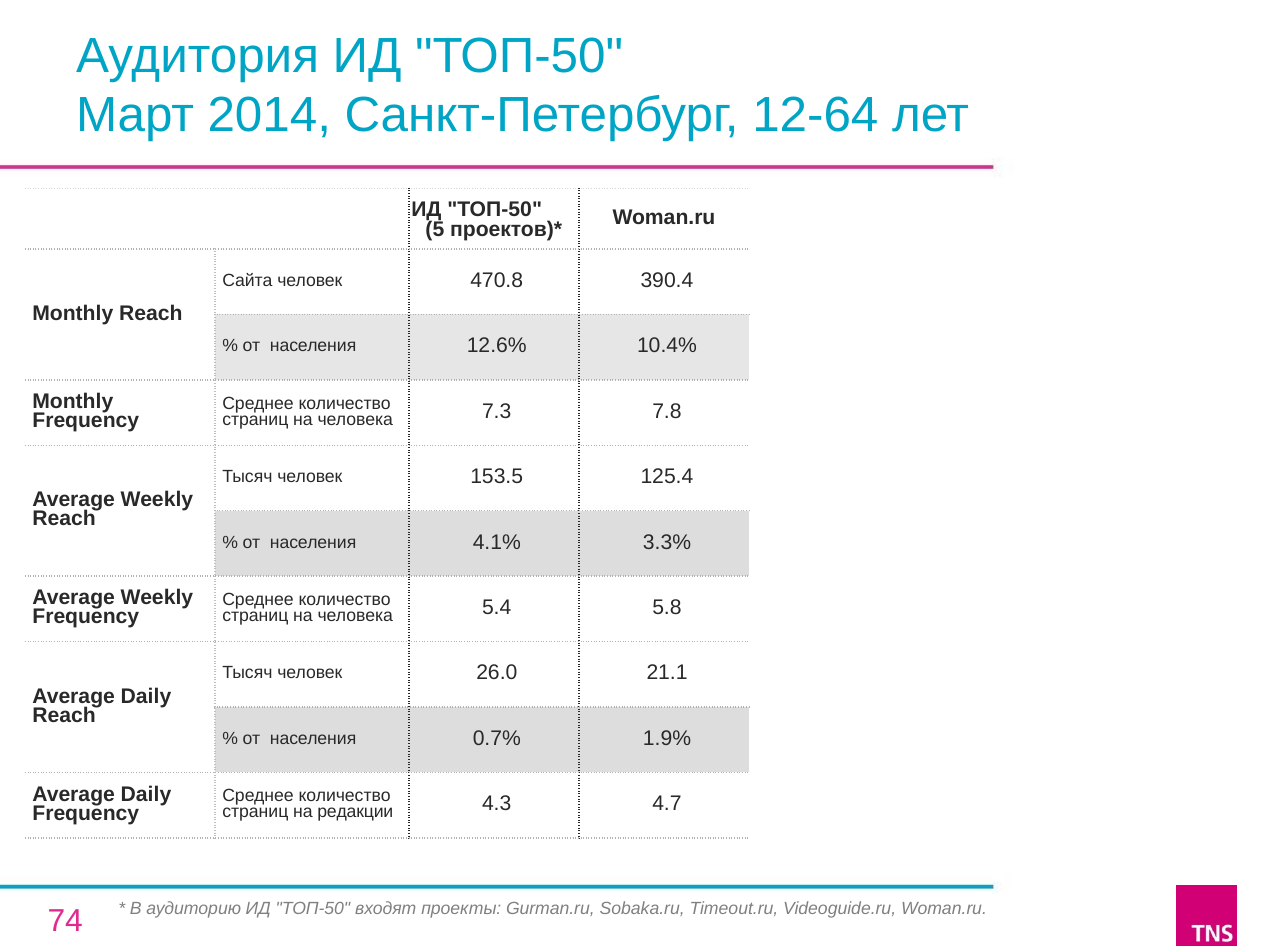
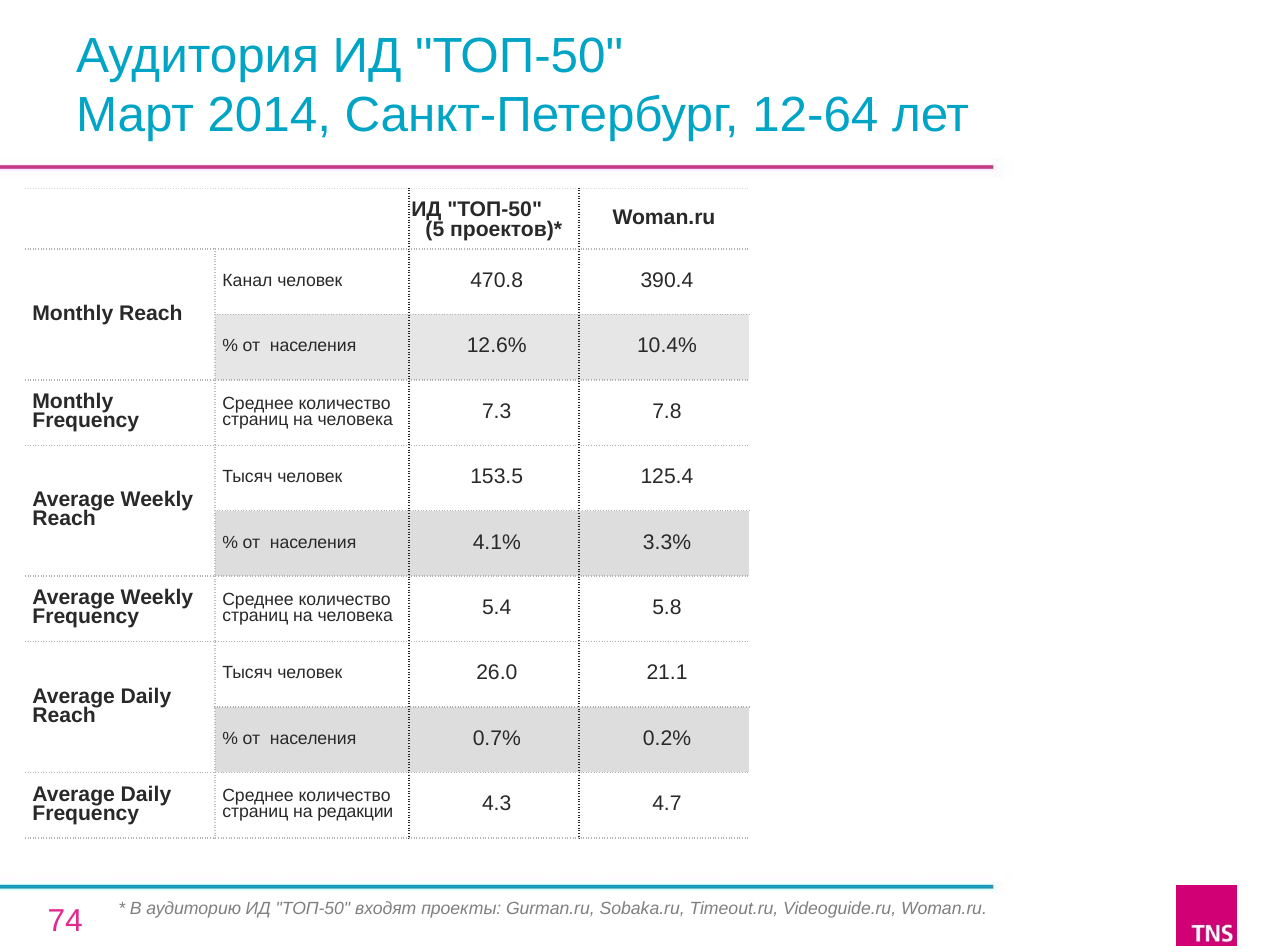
Сайта: Сайта -> Канал
1.9%: 1.9% -> 0.2%
